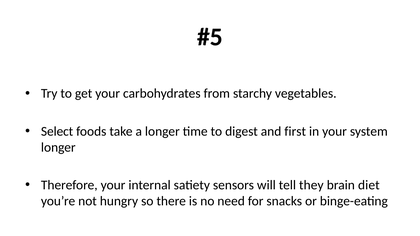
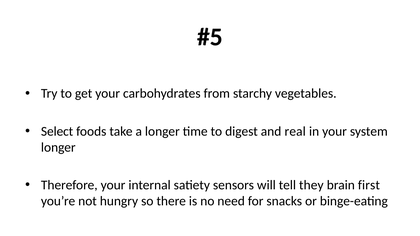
first: first -> real
diet: diet -> first
